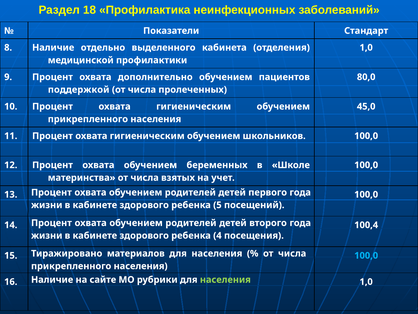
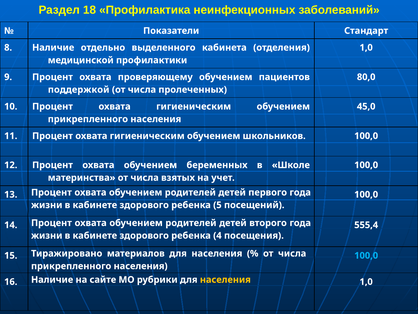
дополнительно: дополнительно -> проверяющему
100,4: 100,4 -> 555,4
населения at (225, 279) colour: light green -> yellow
